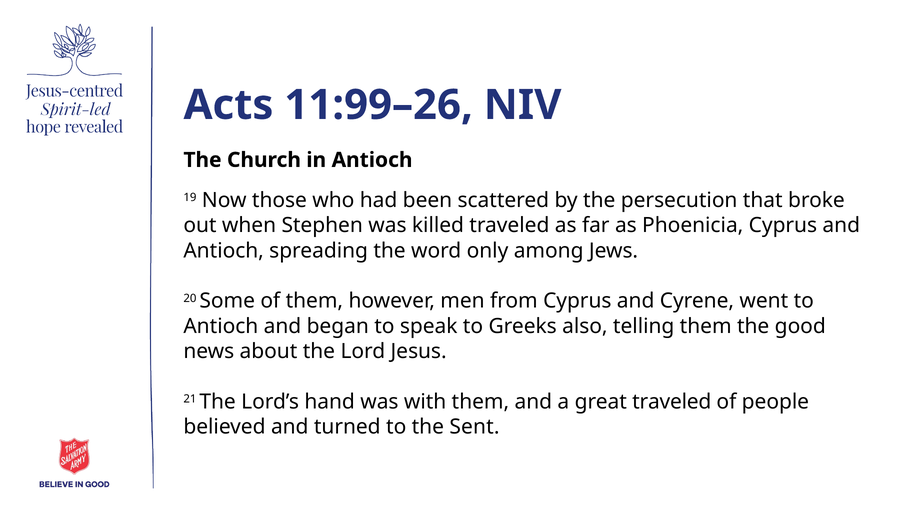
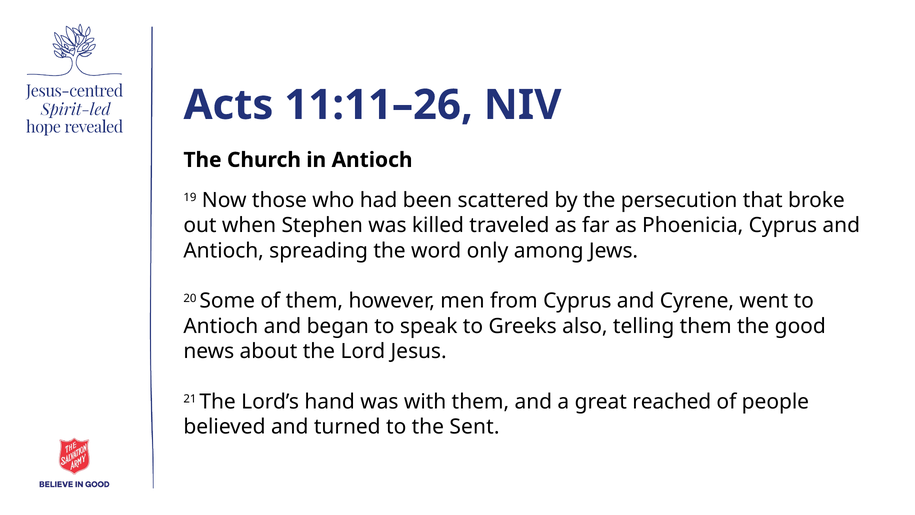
11:99–26: 11:99–26 -> 11:11–26
great traveled: traveled -> reached
